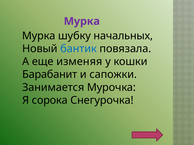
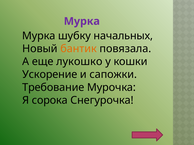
бантик colour: blue -> orange
изменяя: изменяя -> лукошко
Барабанит: Барабанит -> Ускорение
Занимается: Занимается -> Требование
